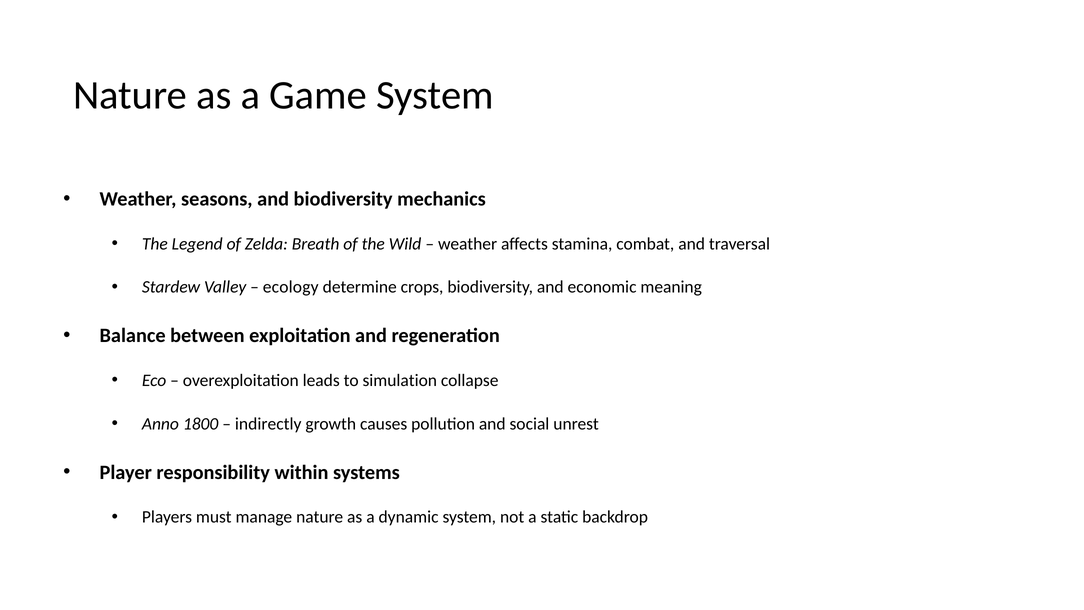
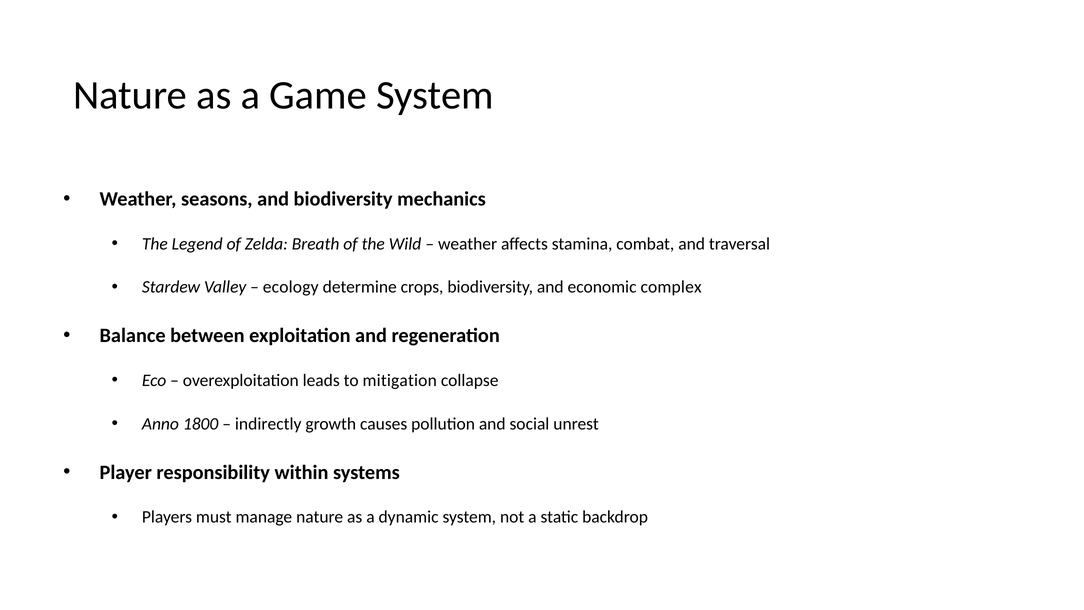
meaning: meaning -> complex
simulation: simulation -> mitigation
